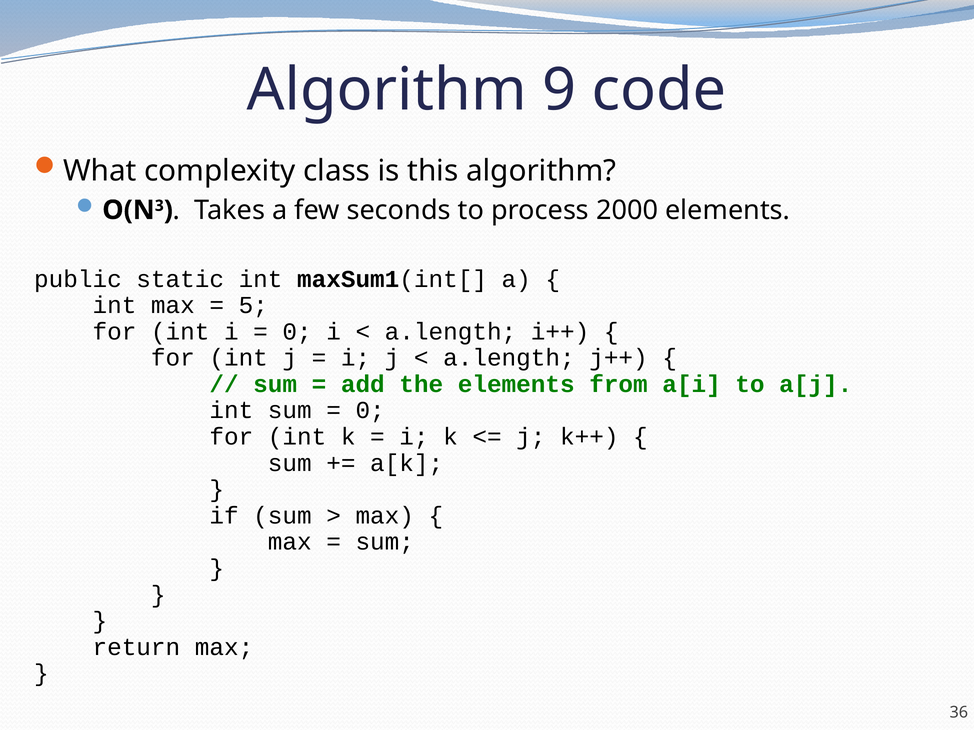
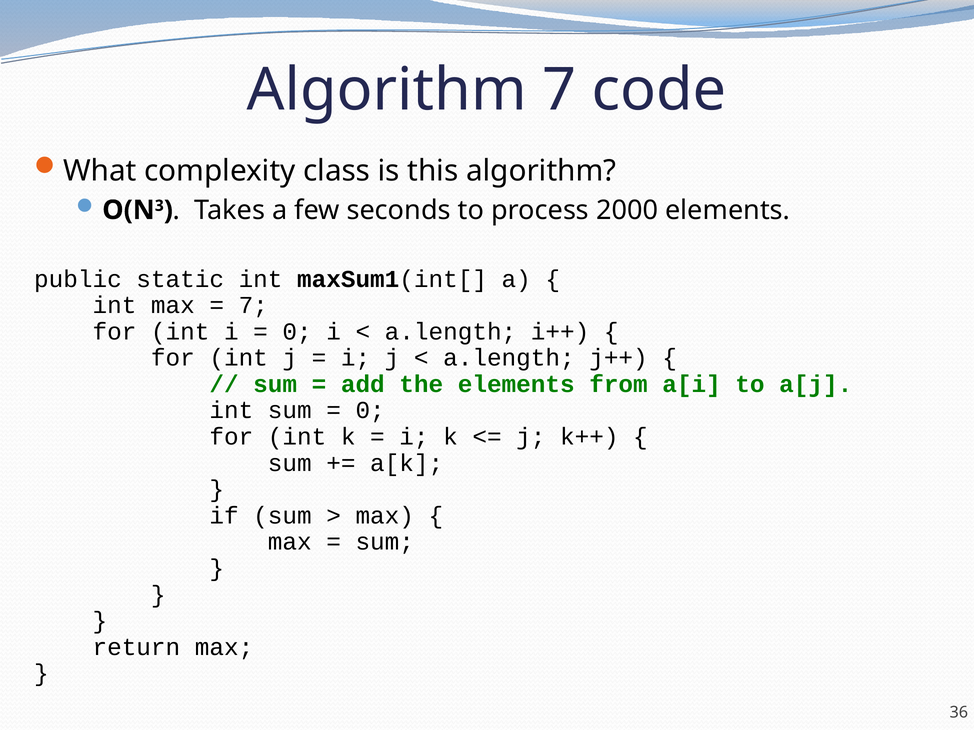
Algorithm 9: 9 -> 7
5 at (253, 306): 5 -> 7
